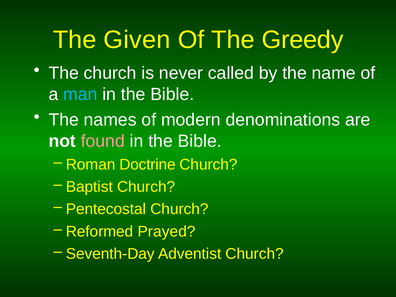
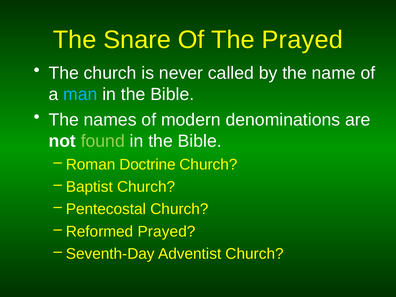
Given: Given -> Snare
The Greedy: Greedy -> Prayed
found colour: pink -> light green
